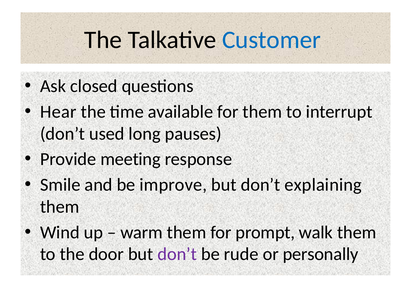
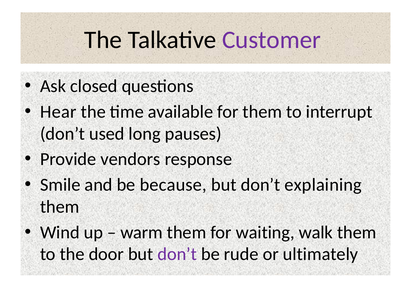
Customer colour: blue -> purple
meeting: meeting -> vendors
improve: improve -> because
prompt: prompt -> waiting
personally: personally -> ultimately
